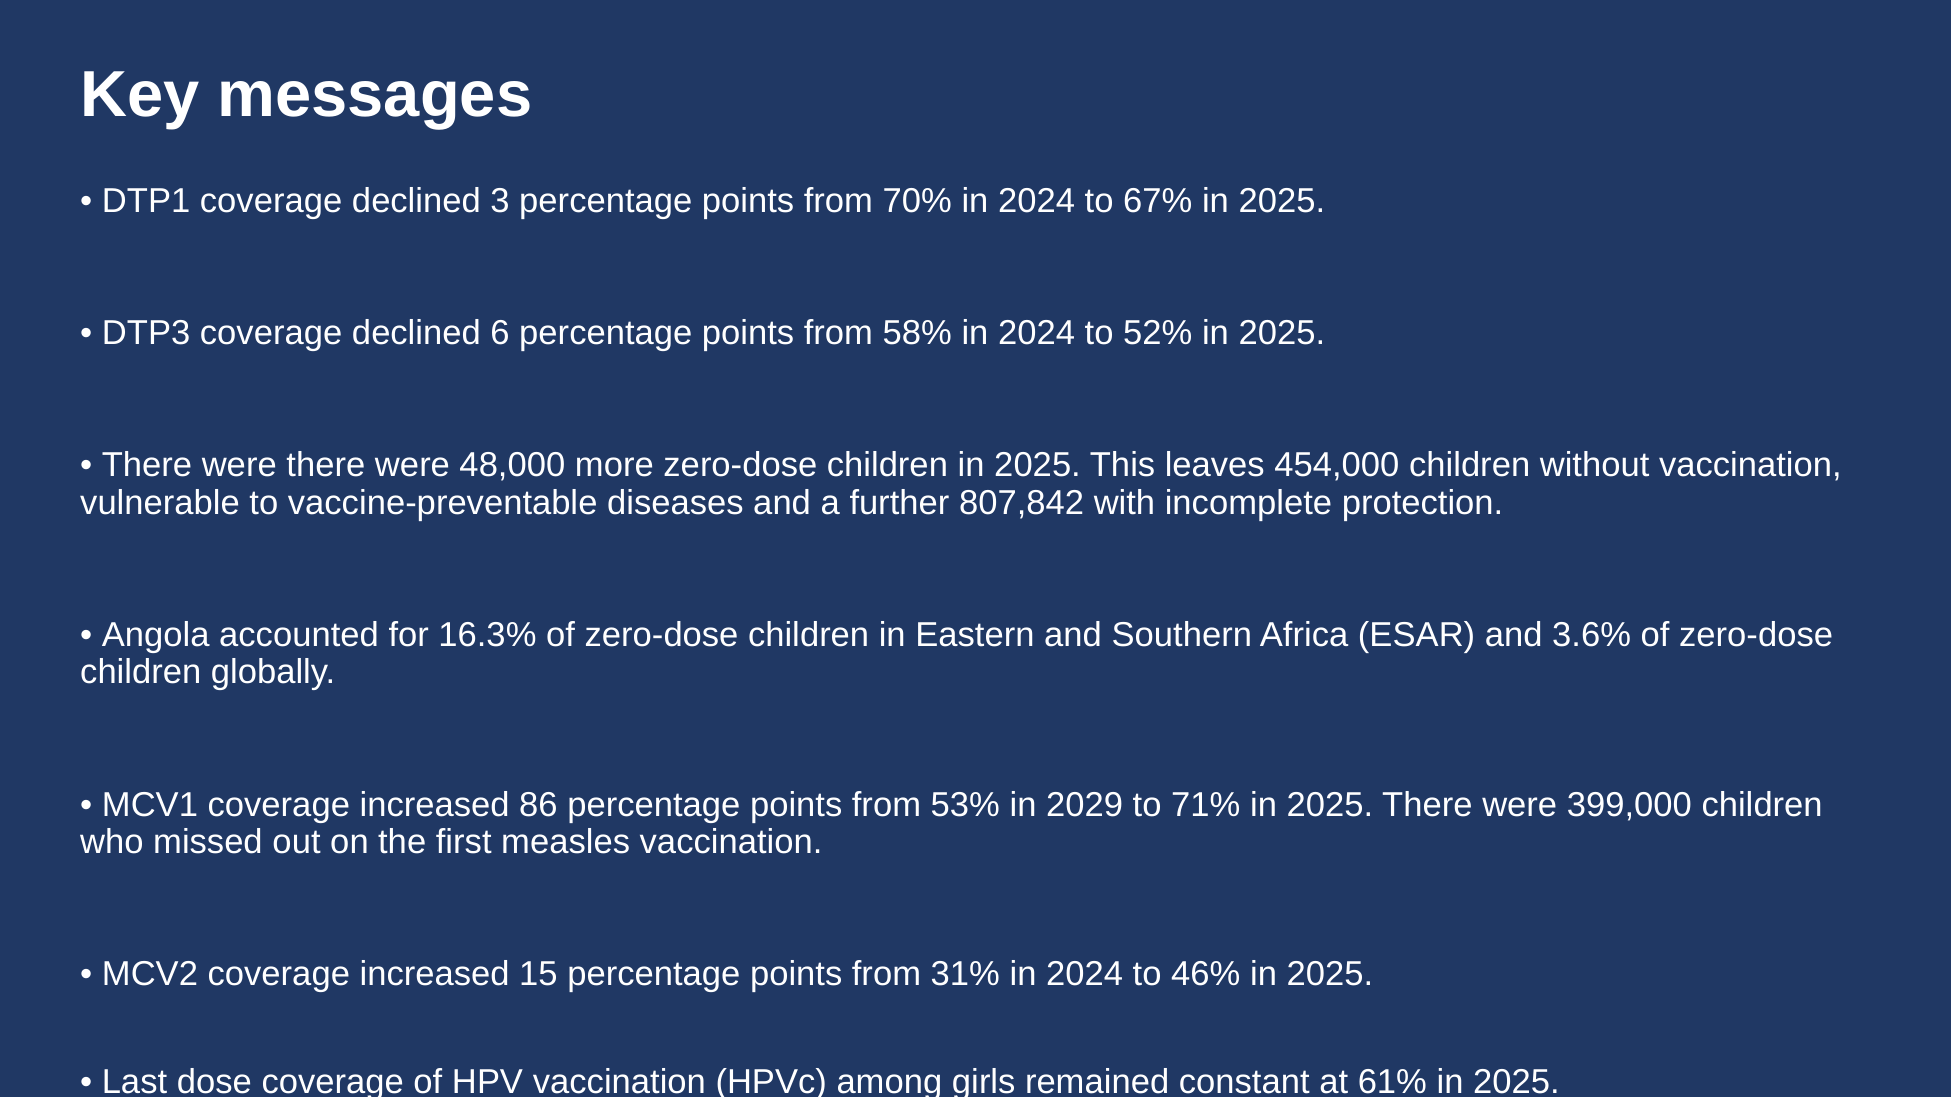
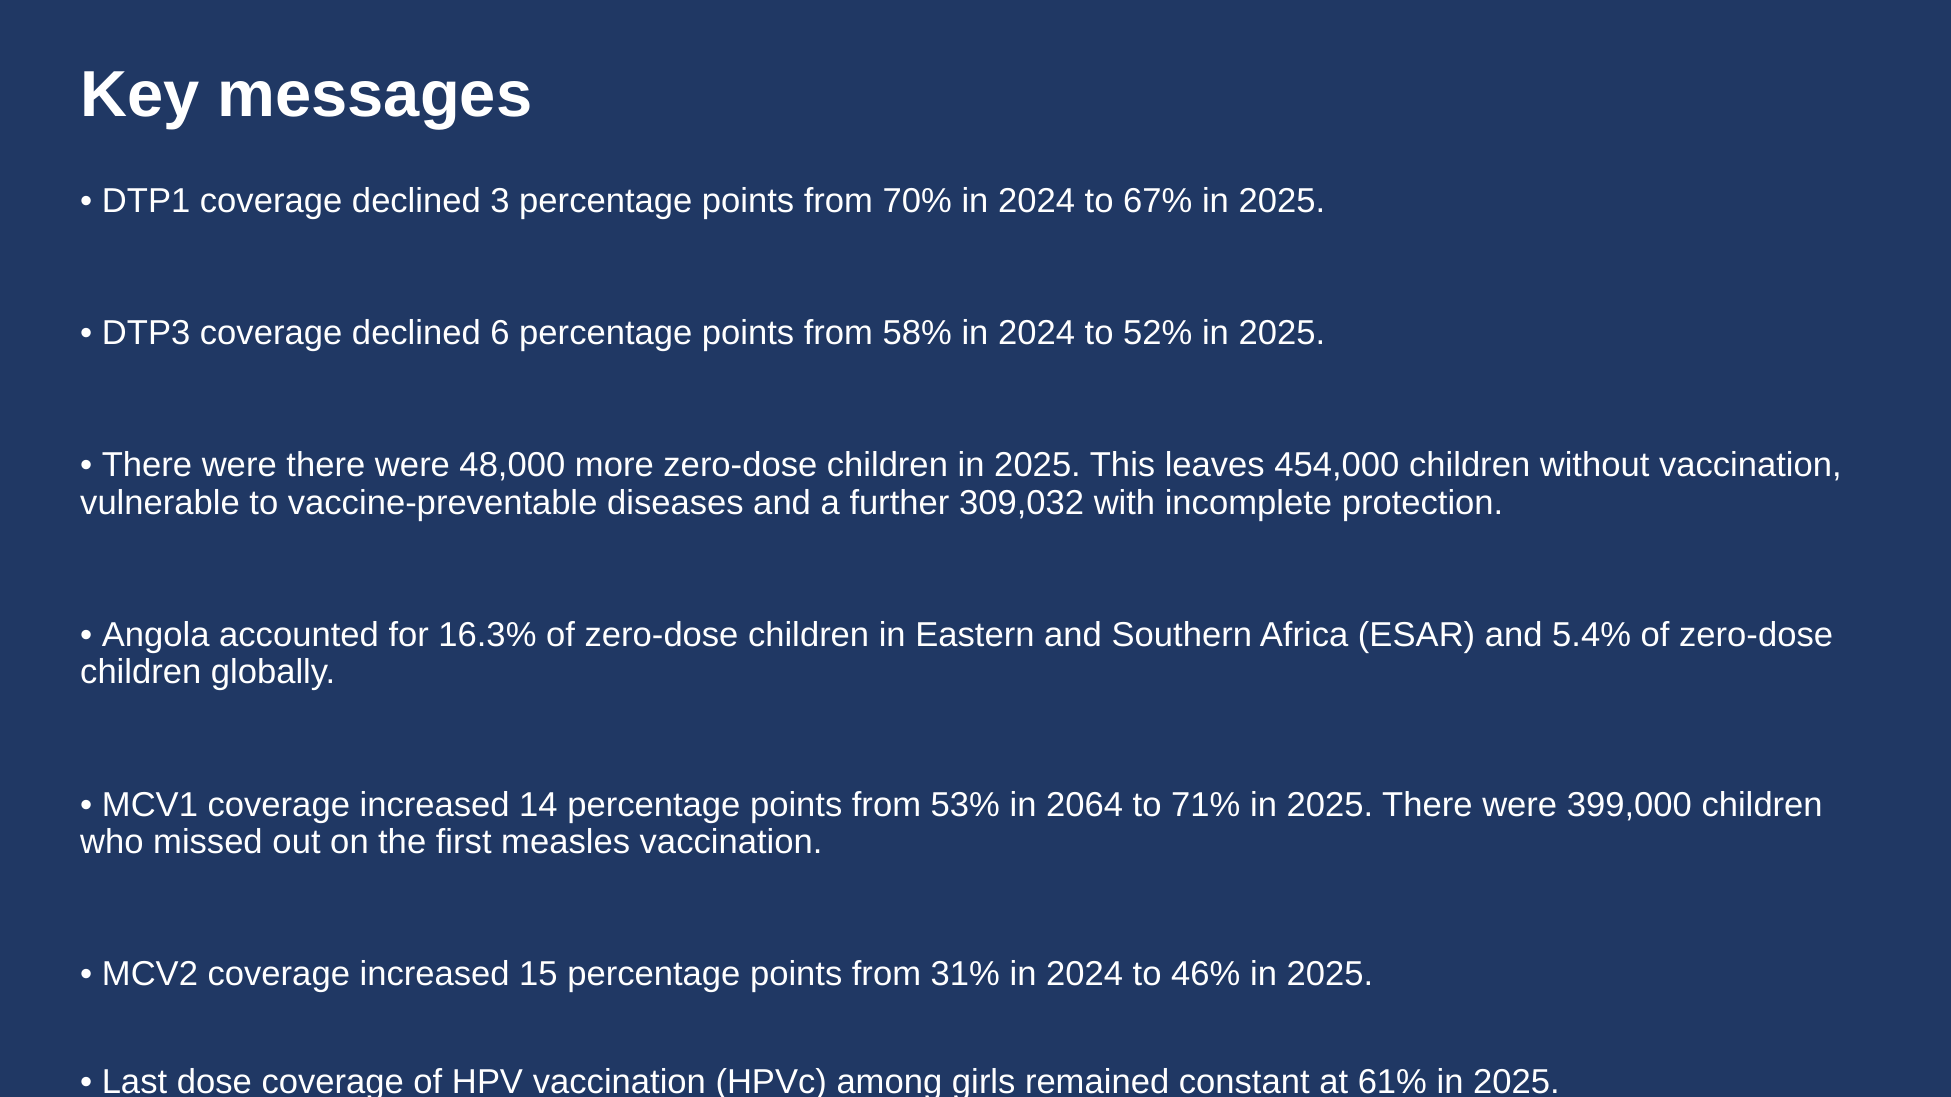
807,842: 807,842 -> 309,032
3.6%: 3.6% -> 5.4%
86: 86 -> 14
2029: 2029 -> 2064
